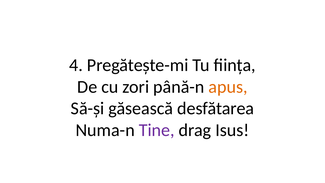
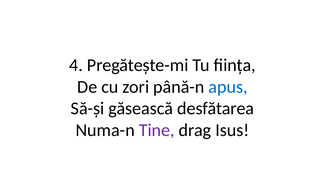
apus colour: orange -> blue
